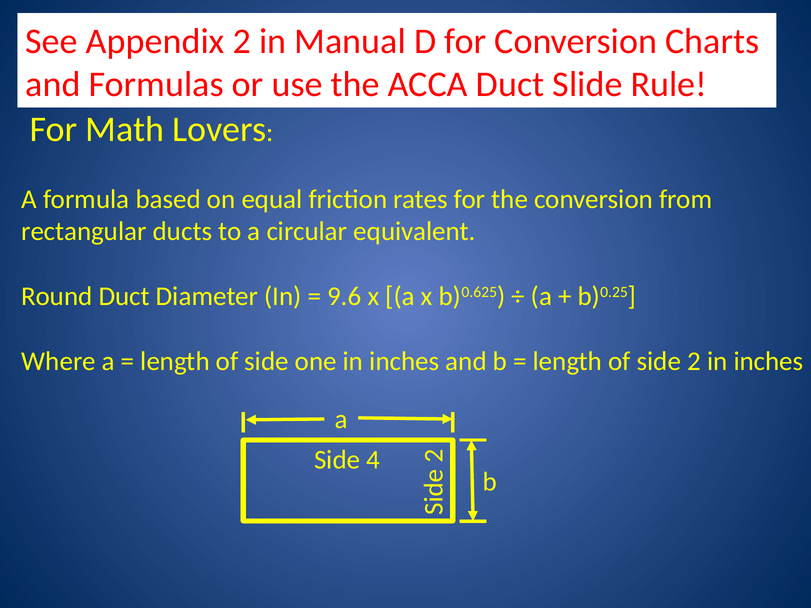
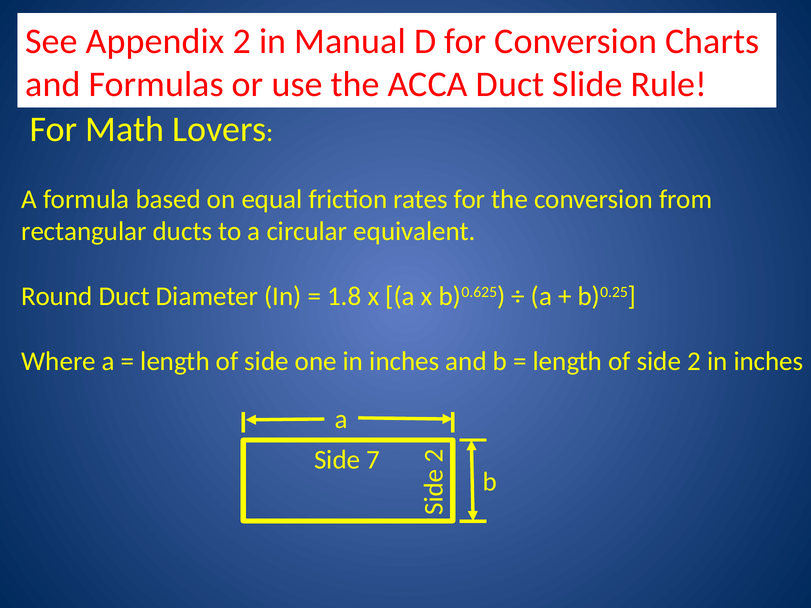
9.6: 9.6 -> 1.8
4: 4 -> 7
